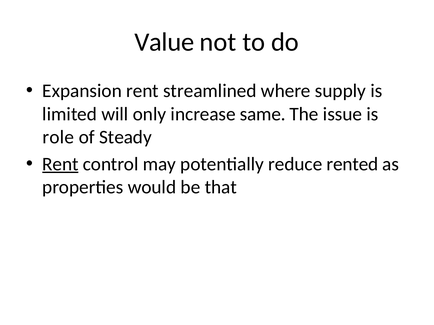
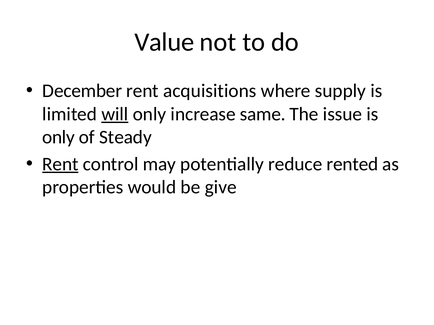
Expansion: Expansion -> December
streamlined: streamlined -> acquisitions
will underline: none -> present
role at (58, 137): role -> only
that: that -> give
